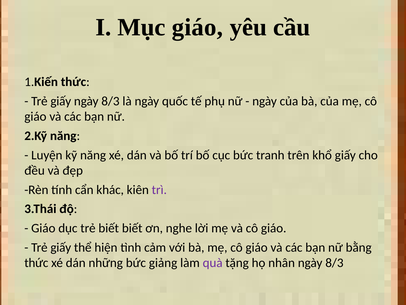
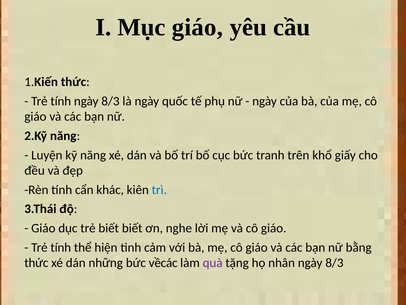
giấy at (61, 101): giấy -> tính
trì colour: purple -> blue
giấy at (61, 247): giấy -> tính
giảng: giảng -> vềcác
